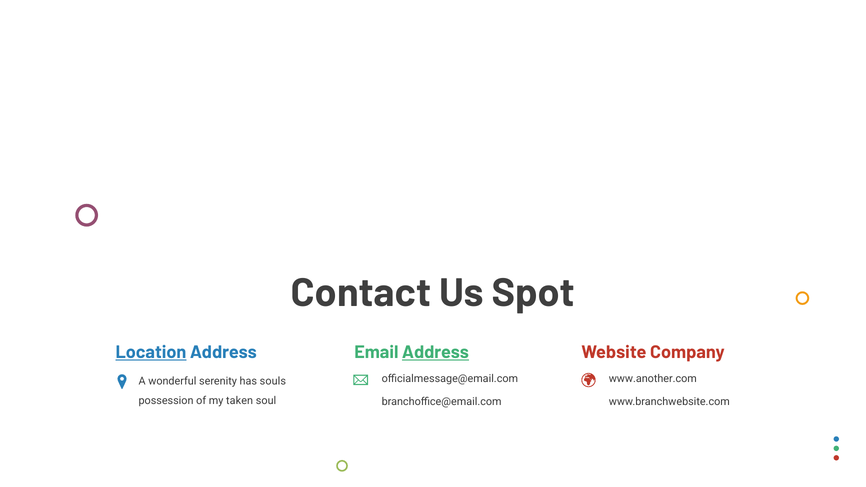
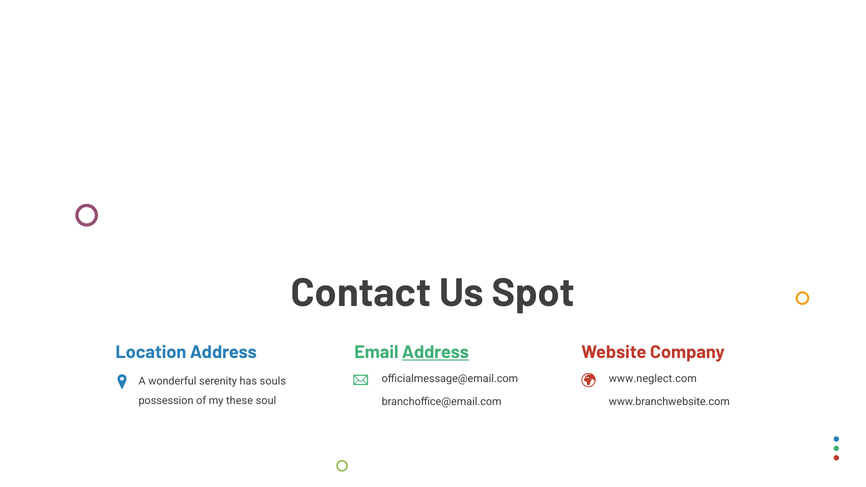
Location underline: present -> none
www.another.com: www.another.com -> www.neglect.com
taken: taken -> these
